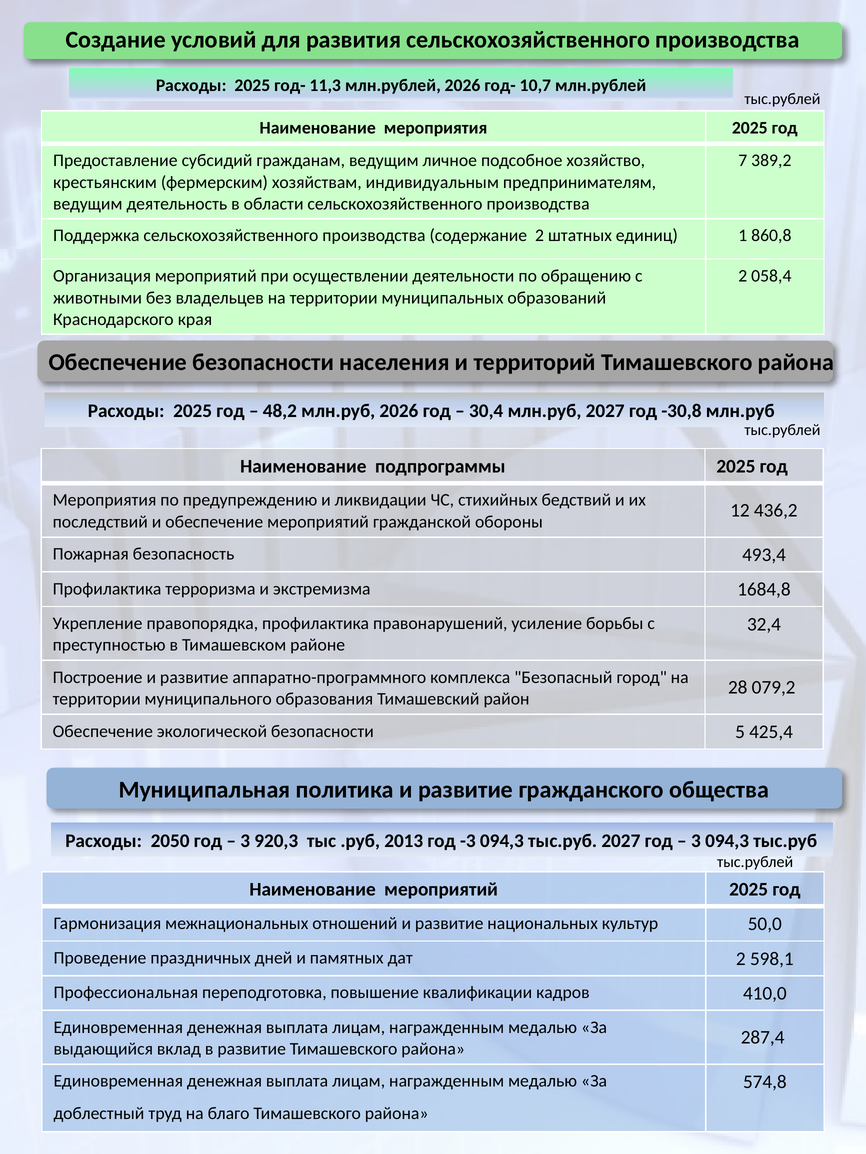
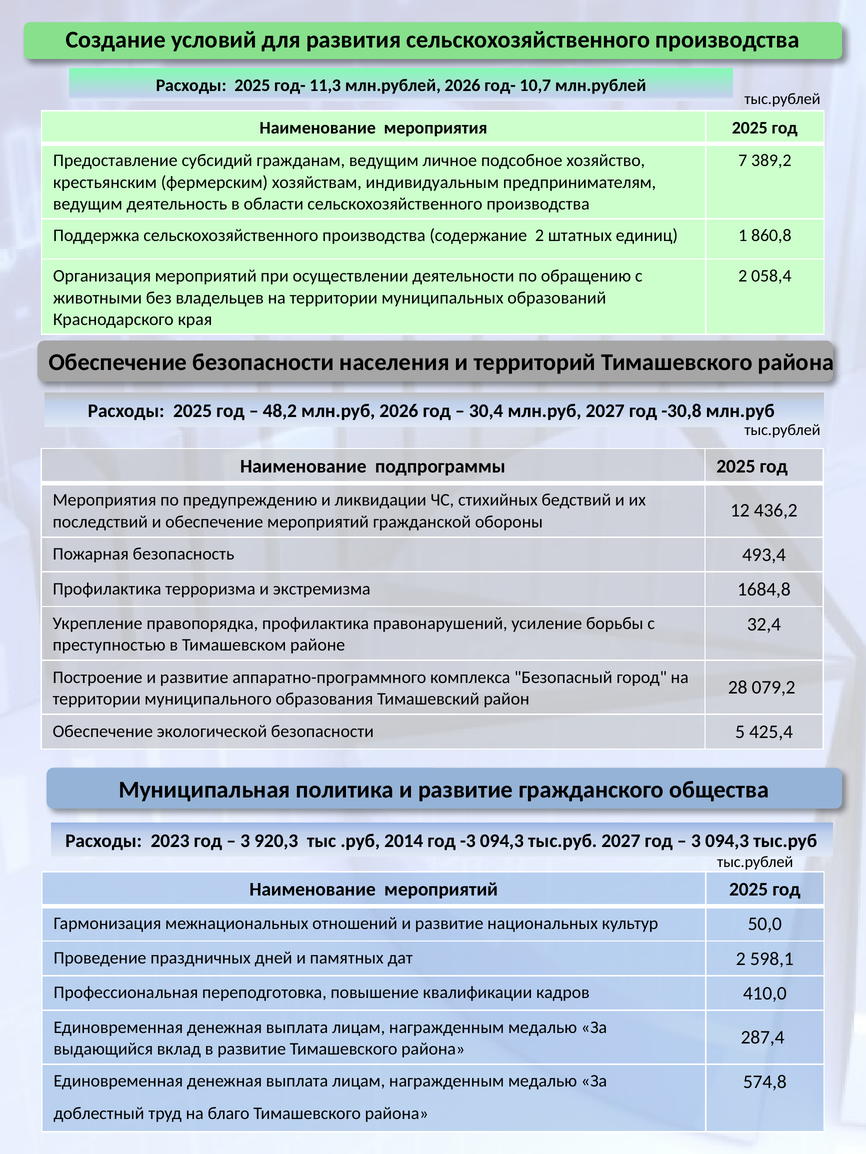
2050: 2050 -> 2023
2013: 2013 -> 2014
